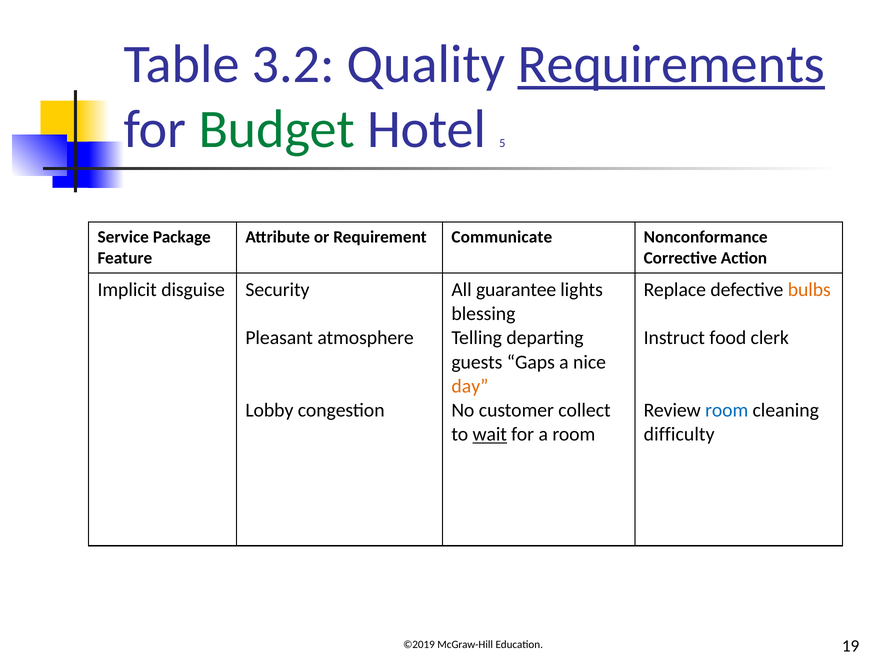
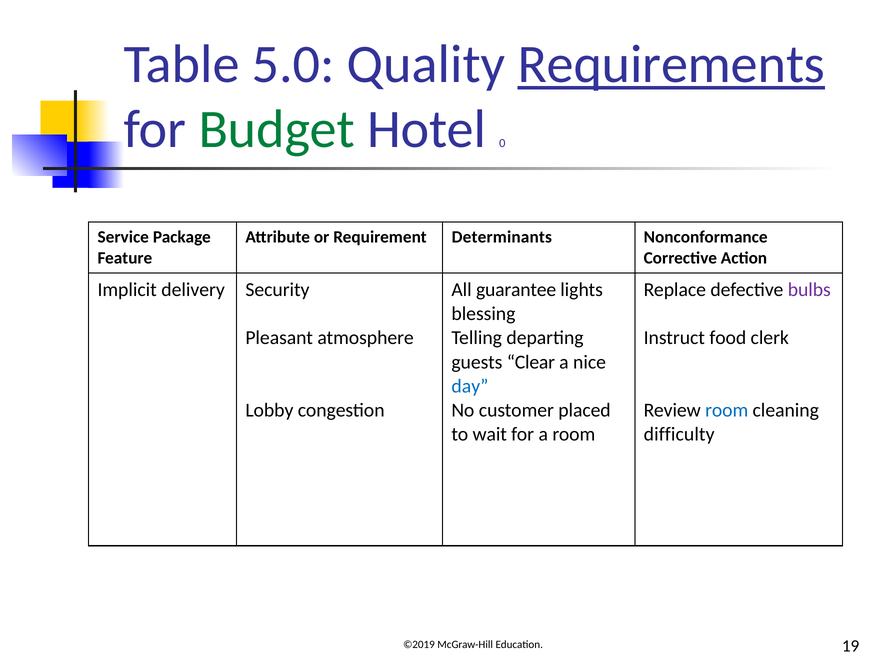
3.2: 3.2 -> 5.0
5: 5 -> 0
Communicate: Communicate -> Determinants
disguise: disguise -> delivery
bulbs colour: orange -> purple
Gaps: Gaps -> Clear
day colour: orange -> blue
collect: collect -> placed
wait underline: present -> none
